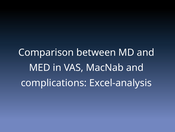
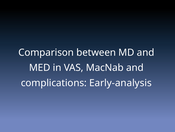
Excel-analysis: Excel-analysis -> Early-analysis
